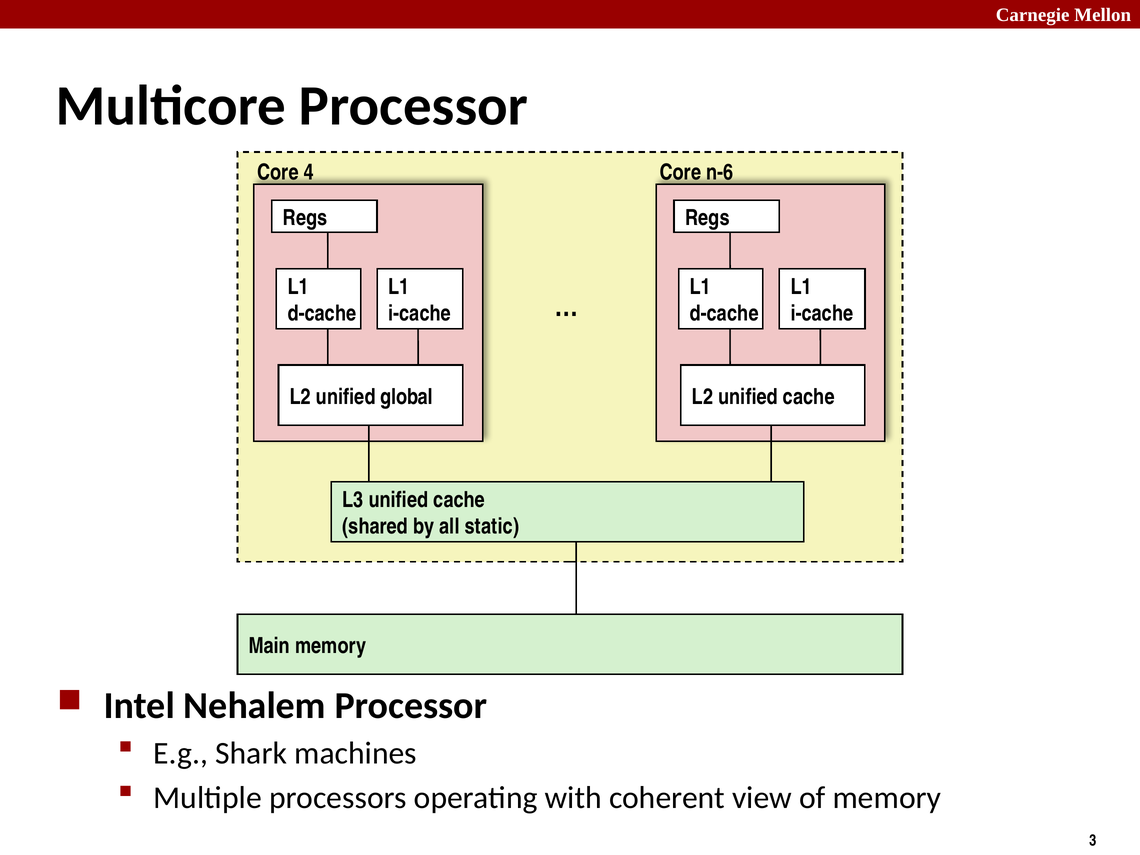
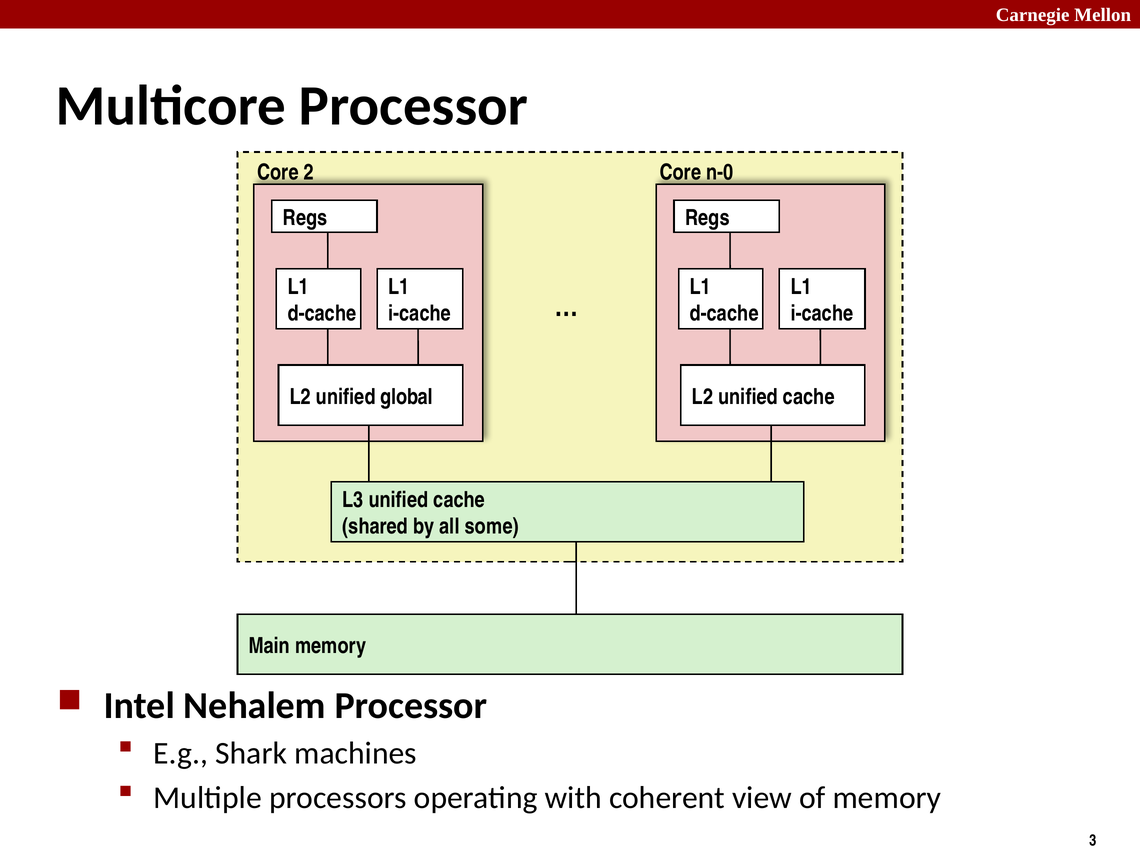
4: 4 -> 2
n-6: n-6 -> n-0
static: static -> some
